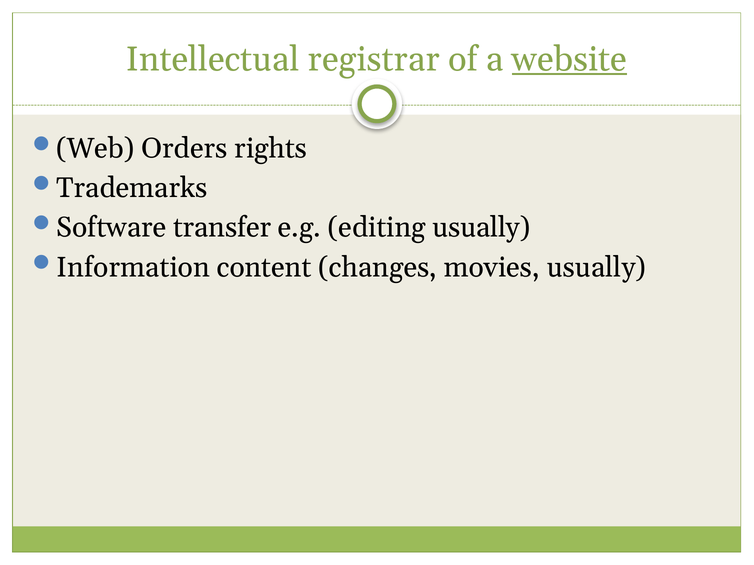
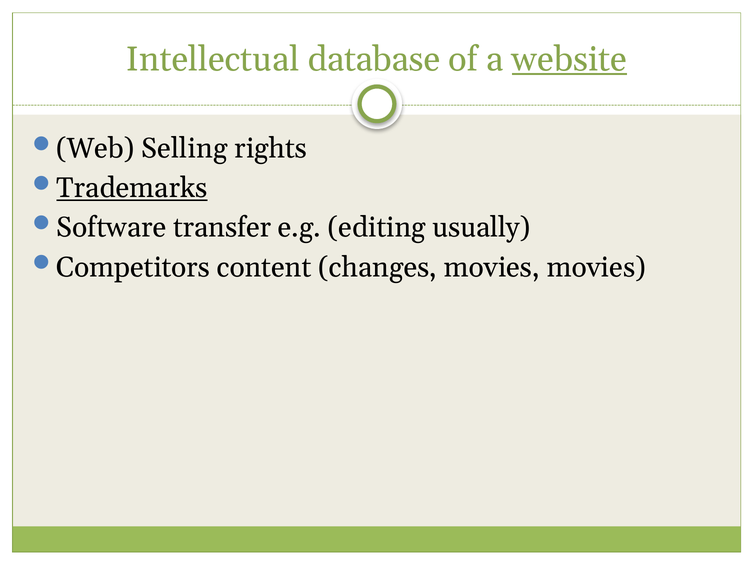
registrar: registrar -> database
Orders: Orders -> Selling
Trademarks underline: none -> present
Information: Information -> Competitors
movies usually: usually -> movies
